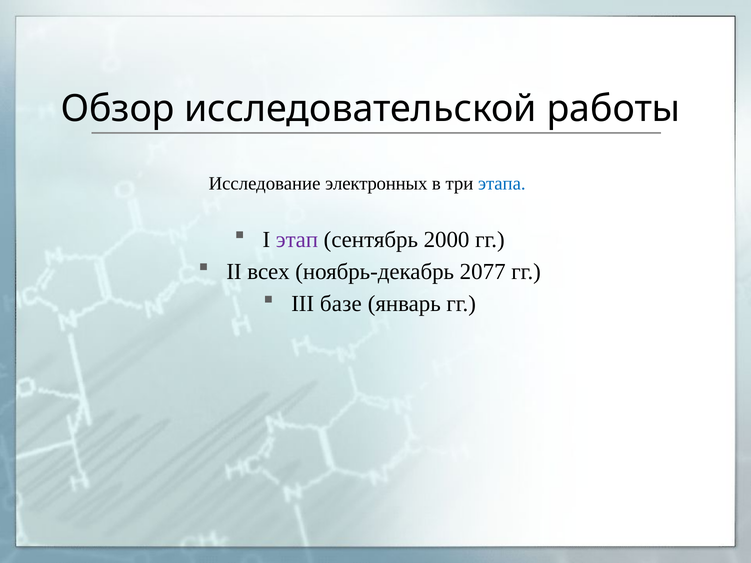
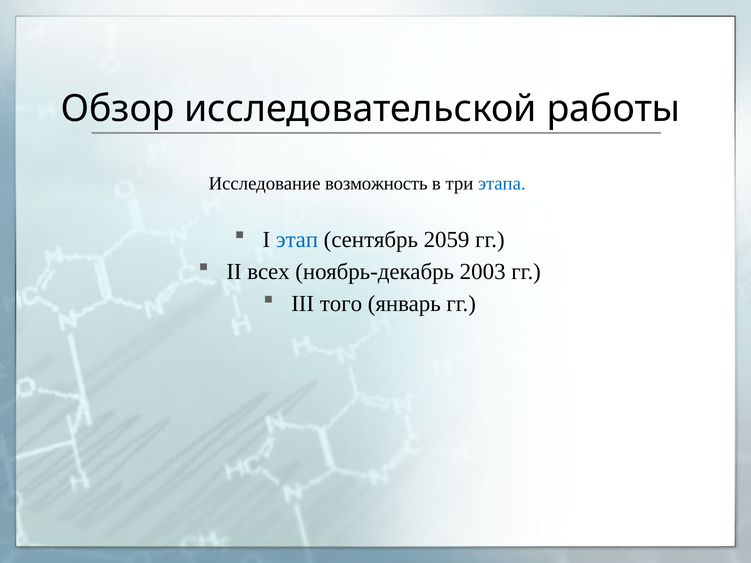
электронных: электронных -> возможность
этап colour: purple -> blue
2000: 2000 -> 2059
2077: 2077 -> 2003
базе: базе -> того
